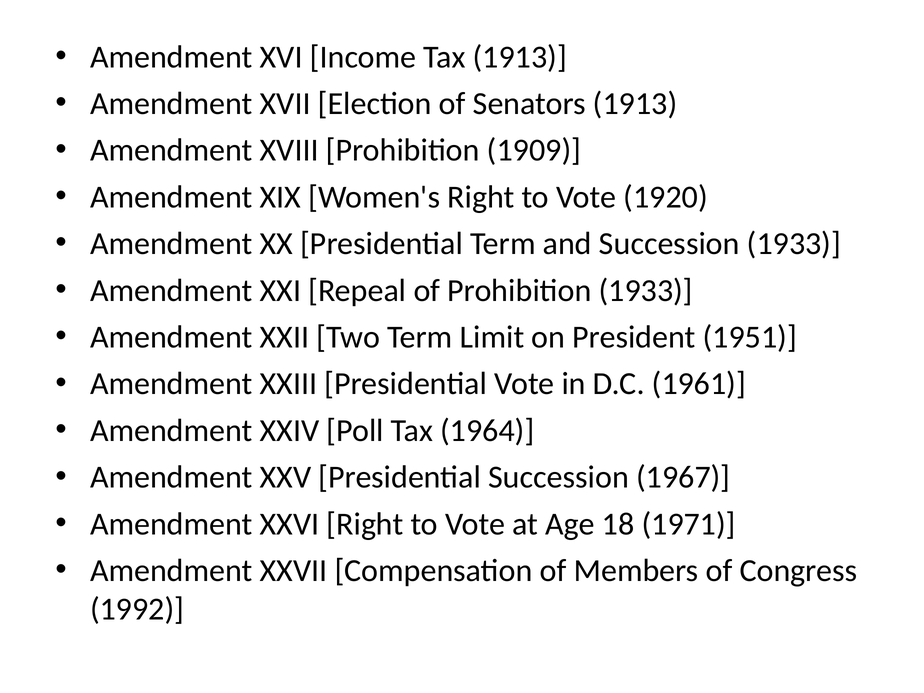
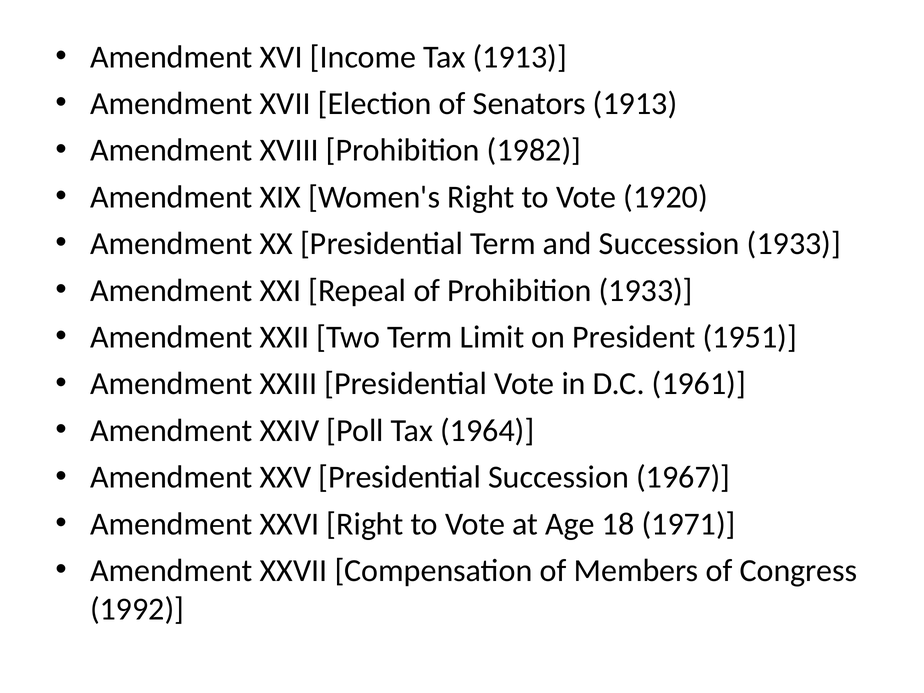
1909: 1909 -> 1982
